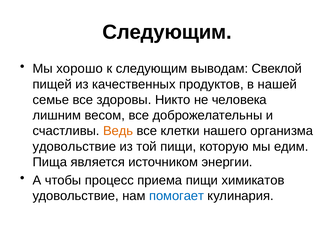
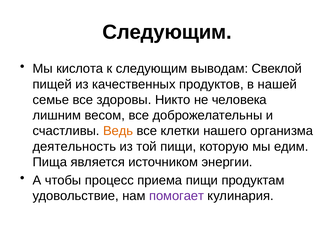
хорошо: хорошо -> кислота
удовольствие at (74, 147): удовольствие -> деятельность
химикатов: химикатов -> продуктам
помогает colour: blue -> purple
